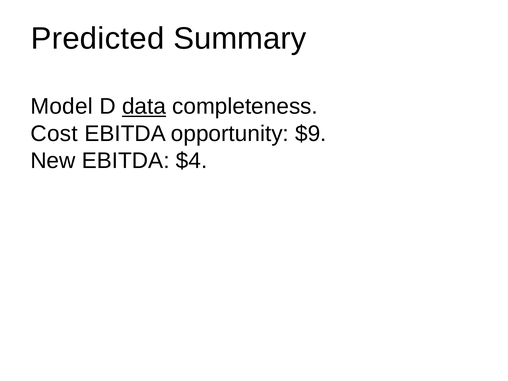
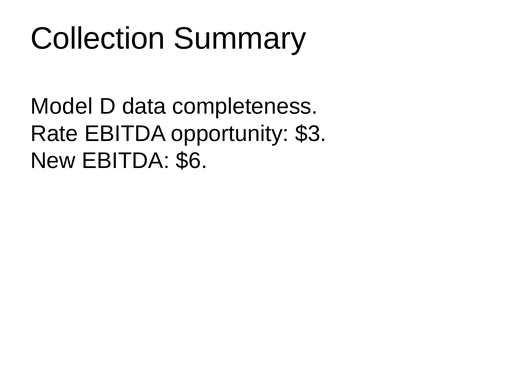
Predicted: Predicted -> Collection
data underline: present -> none
Cost: Cost -> Rate
$9: $9 -> $3
$4: $4 -> $6
